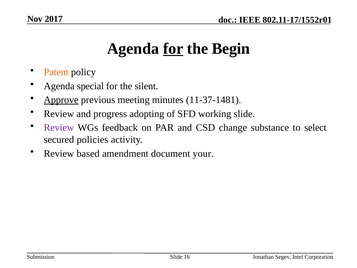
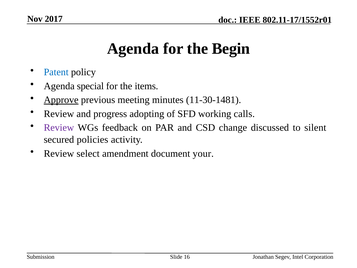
for at (173, 49) underline: present -> none
Patent colour: orange -> blue
silent: silent -> items
11-37-1481: 11-37-1481 -> 11-30-1481
working slide: slide -> calls
substance: substance -> discussed
select: select -> silent
based: based -> select
